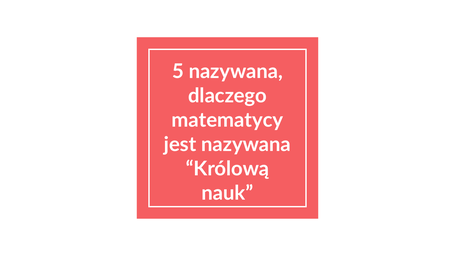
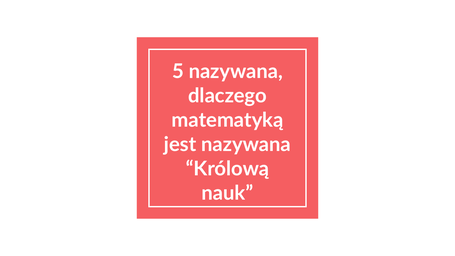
matematycy: matematycy -> matematyką
